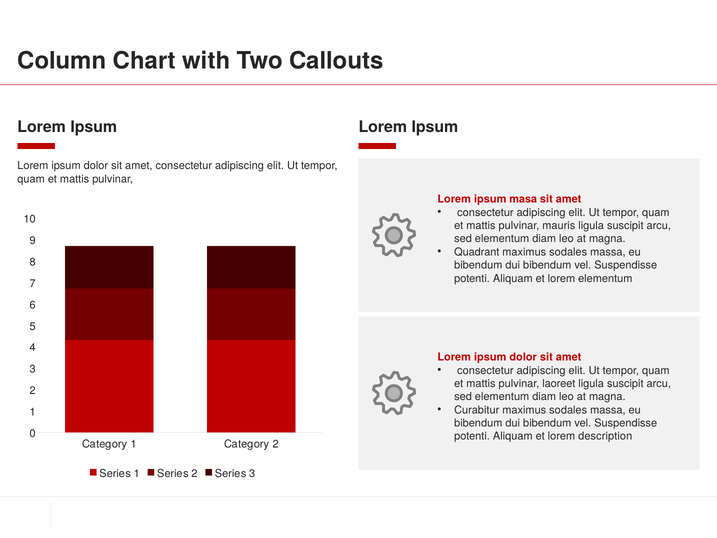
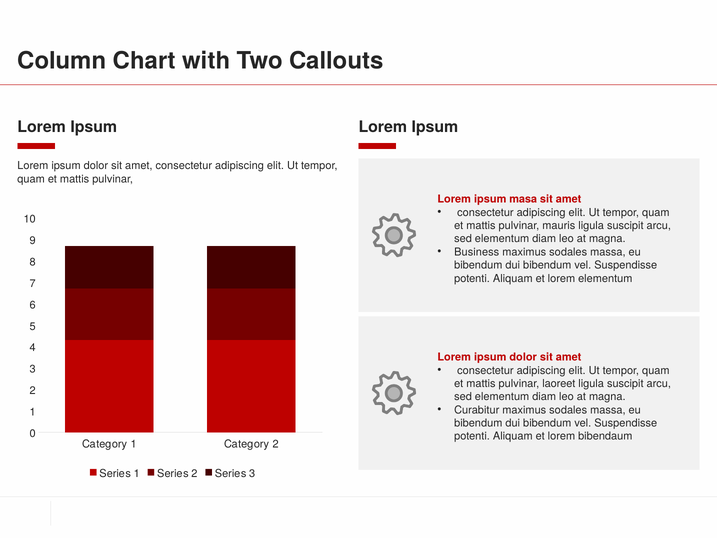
Quadrant: Quadrant -> Business
description: description -> bibendaum
